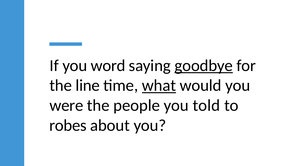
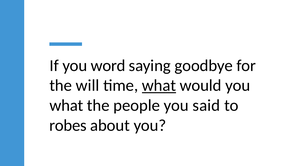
goodbye underline: present -> none
line: line -> will
were at (66, 106): were -> what
told: told -> said
